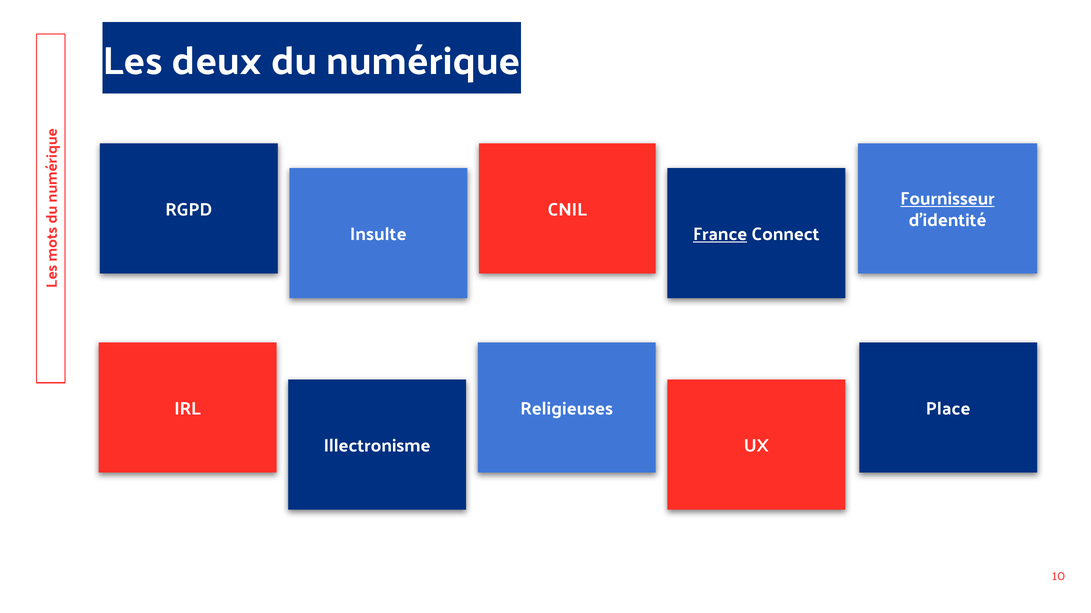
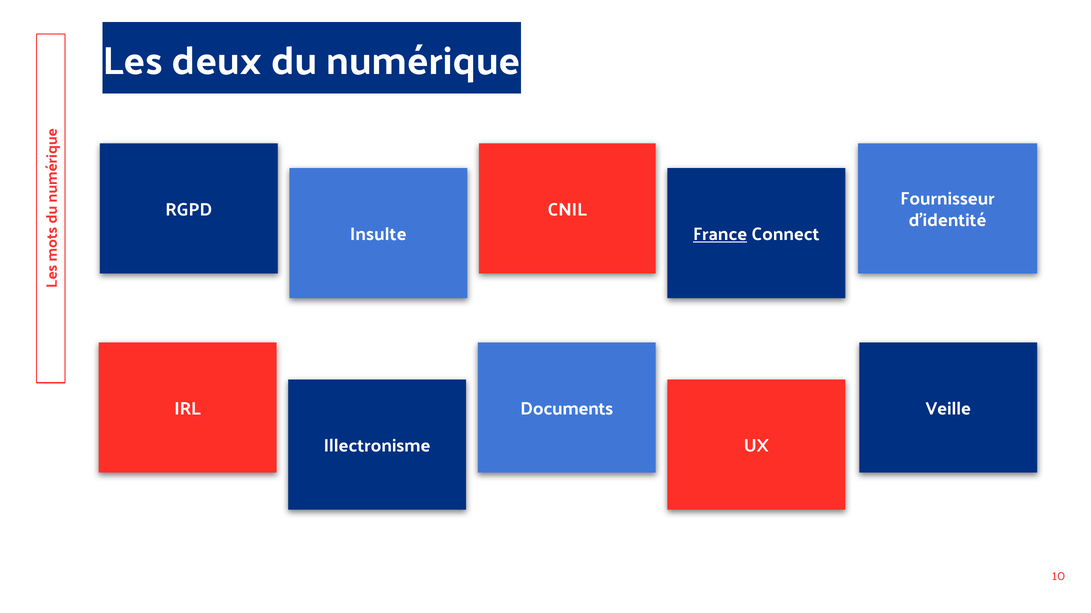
Fournisseur underline: present -> none
Religieuses: Religieuses -> Documents
Place: Place -> Veille
